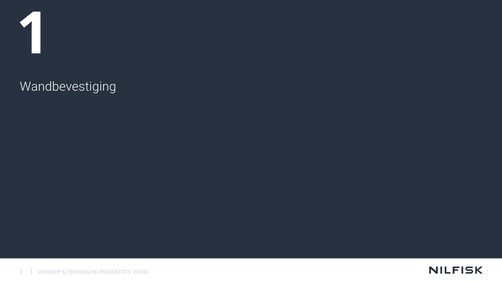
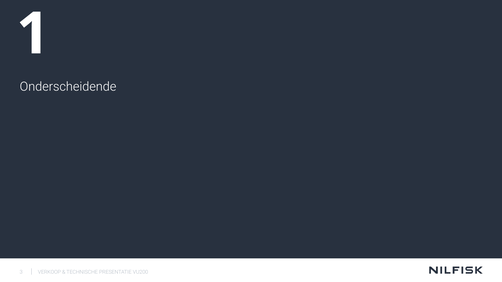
Wandbevestiging: Wandbevestiging -> Onderscheidende
